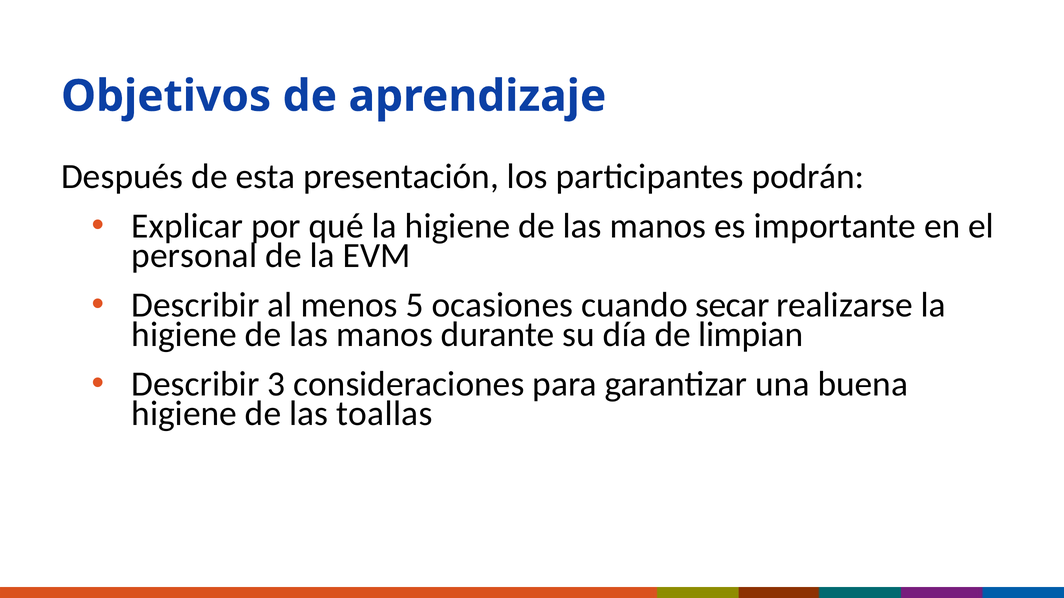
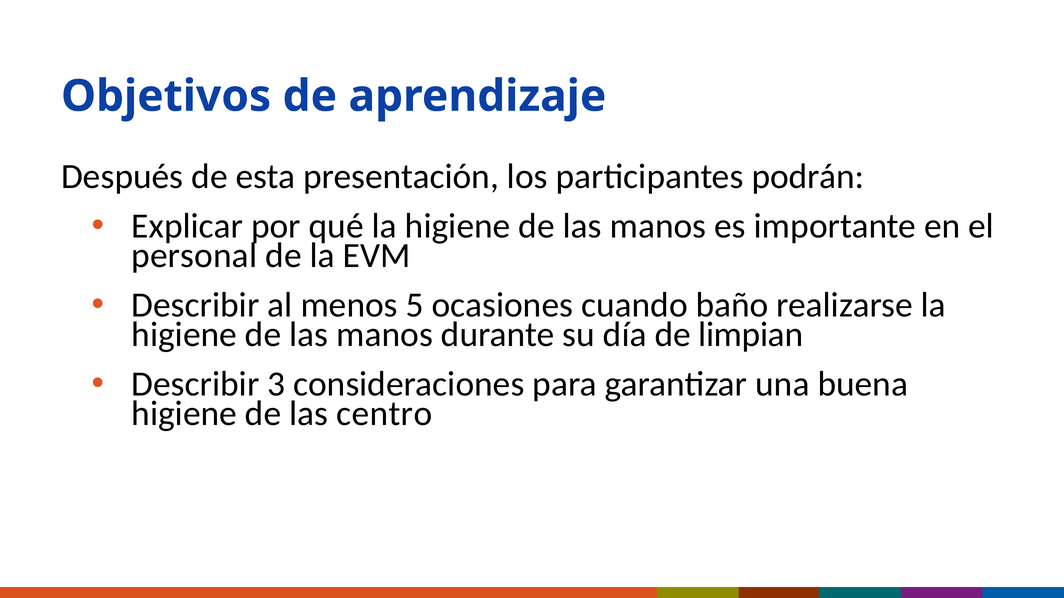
secar: secar -> baño
toallas: toallas -> centro
